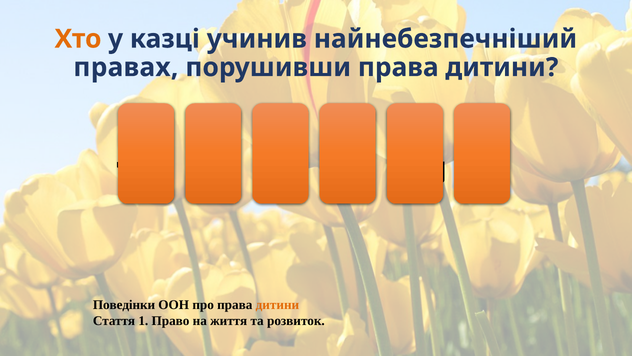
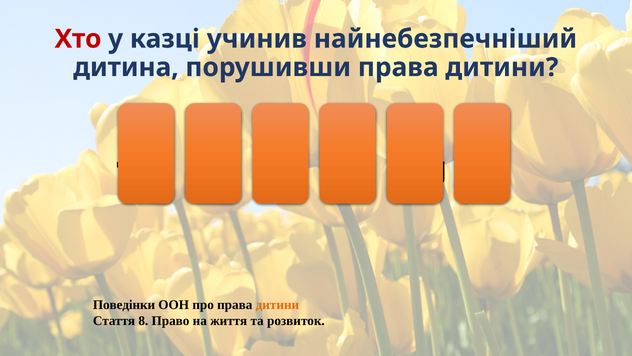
Хто colour: orange -> red
правах: правах -> дитина
1: 1 -> 8
